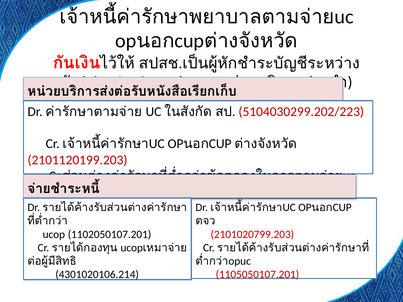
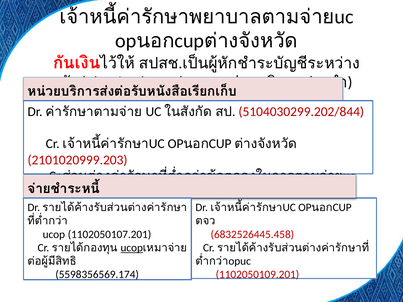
5104030299.202/223: 5104030299.202/223 -> 5104030299.202/844
2101120199.203: 2101120199.203 -> 2101020999.203
2101020799.203: 2101020799.203 -> 6832526445.458
ucop underline: none -> present
4301020106.214: 4301020106.214 -> 5598356569.174
1105050107.201: 1105050107.201 -> 1102050109.201
